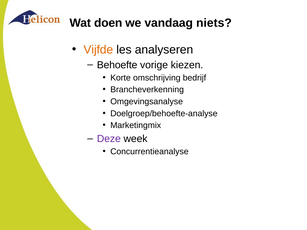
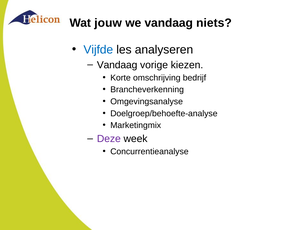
doen: doen -> jouw
Vijfde colour: orange -> blue
Behoefte at (117, 65): Behoefte -> Vandaag
